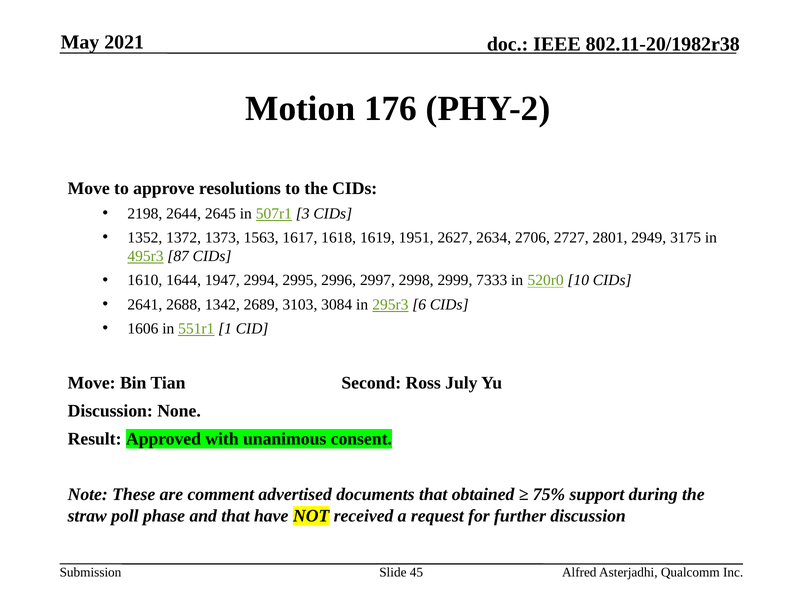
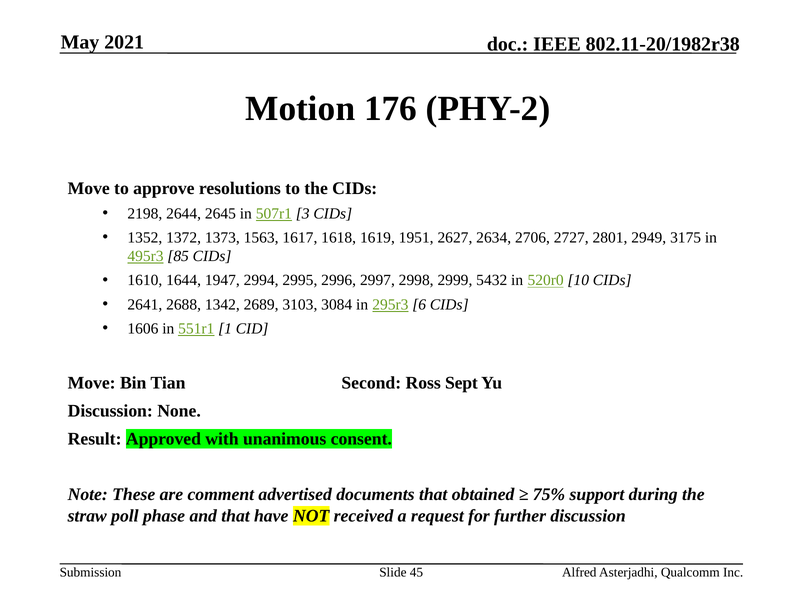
87: 87 -> 85
7333: 7333 -> 5432
July: July -> Sept
